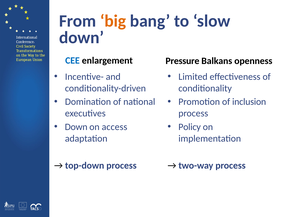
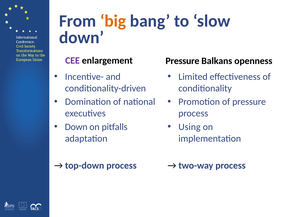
CEE colour: blue -> purple
of inclusion: inclusion -> pressure
access: access -> pitfalls
Policy: Policy -> Using
